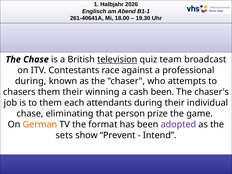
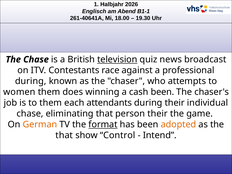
team: team -> news
chasers: chasers -> women
them their: their -> does
person prize: prize -> their
format underline: none -> present
adopted colour: purple -> orange
sets at (64, 135): sets -> that
Prevent: Prevent -> Control
